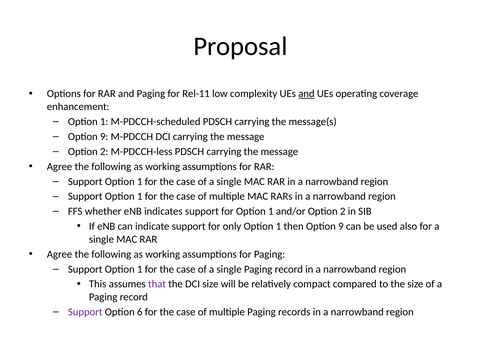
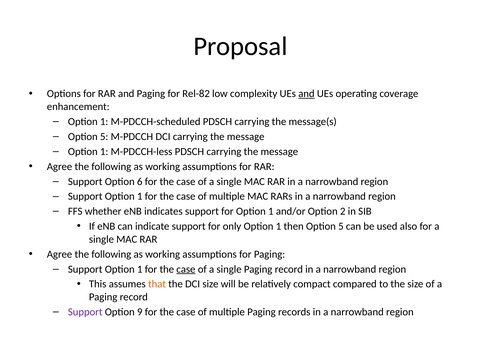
Rel-11: Rel-11 -> Rel-82
9 at (104, 136): 9 -> 5
2 at (104, 151): 2 -> 1
1 at (140, 181): 1 -> 6
then Option 9: 9 -> 5
case at (186, 269) underline: none -> present
that colour: purple -> orange
6: 6 -> 9
